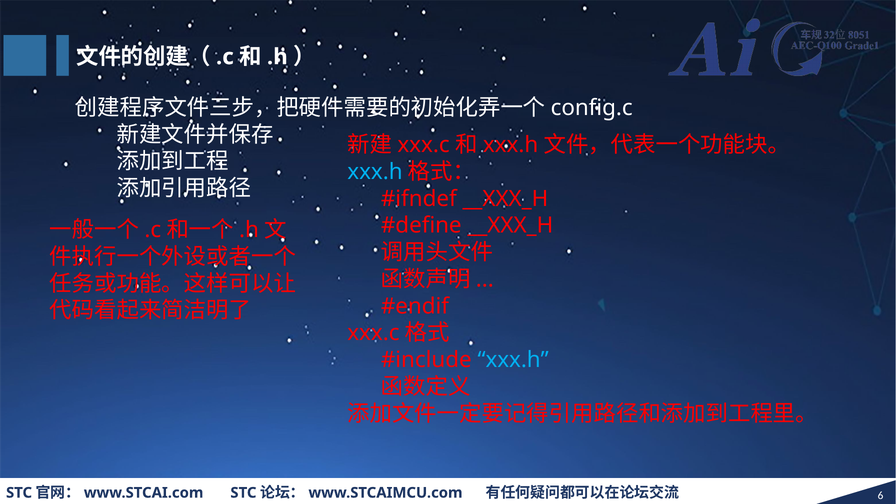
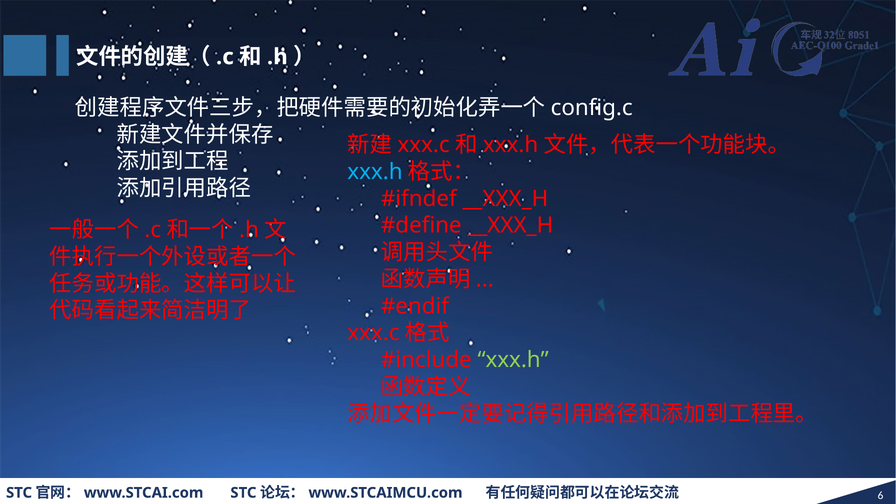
xxx.h at (513, 360) colour: light blue -> light green
